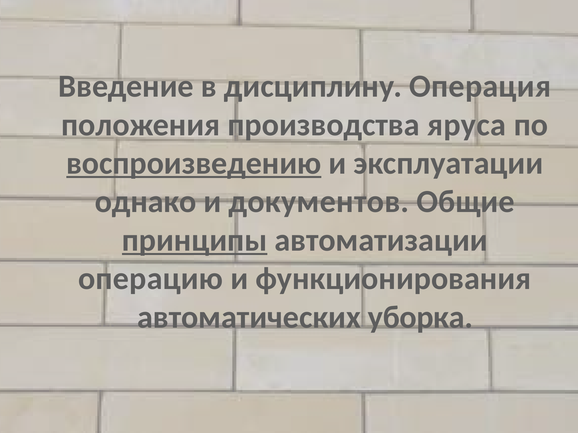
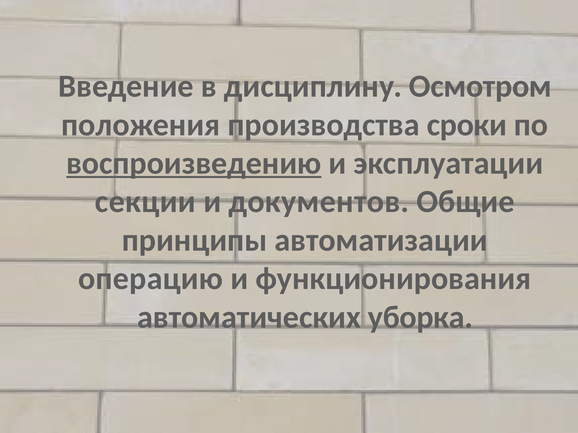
Операция: Операция -> Осмотром
яруса: яруса -> сроки
однако: однако -> секции
принципы underline: present -> none
